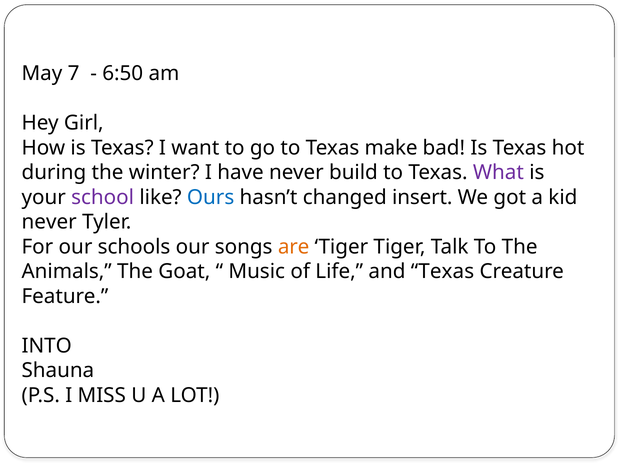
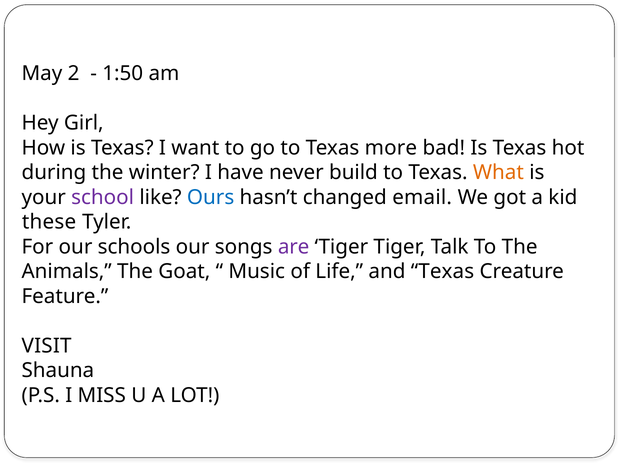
7: 7 -> 2
6:50: 6:50 -> 1:50
make: make -> more
What colour: purple -> orange
insert: insert -> email
never at (49, 222): never -> these
are colour: orange -> purple
INTO: INTO -> VISIT
